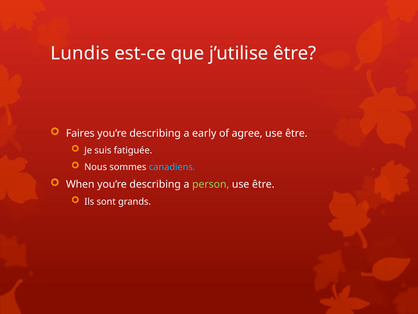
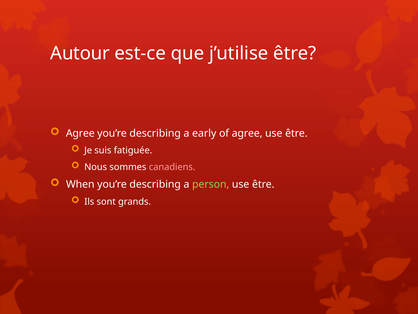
Lundis: Lundis -> Autour
Faires at (80, 133): Faires -> Agree
canadiens colour: light blue -> pink
